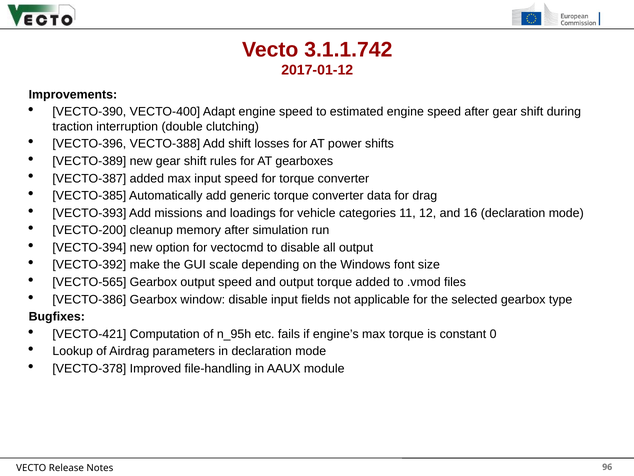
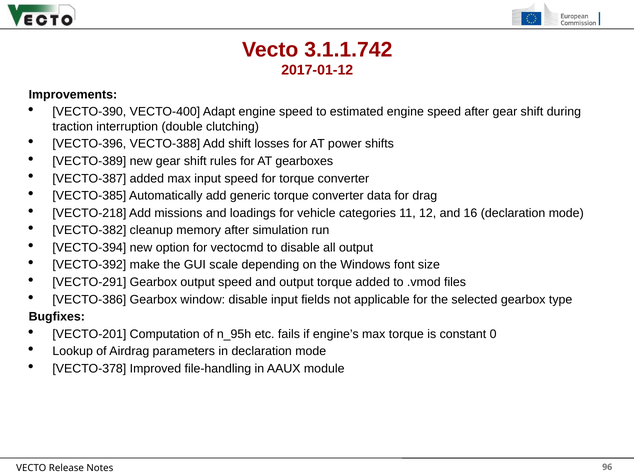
VECTO-393: VECTO-393 -> VECTO-218
VECTO-200: VECTO-200 -> VECTO-382
VECTO-565: VECTO-565 -> VECTO-291
VECTO-421: VECTO-421 -> VECTO-201
